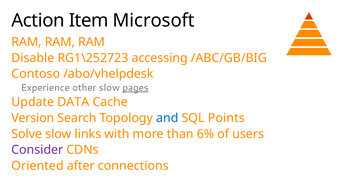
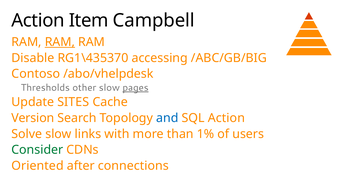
Microsoft: Microsoft -> Campbell
RAM at (60, 42) underline: none -> present
RG1\252723: RG1\252723 -> RG1\435370
Experience: Experience -> Thresholds
DATA: DATA -> SITES
SQL Points: Points -> Action
6%: 6% -> 1%
Consider colour: purple -> green
